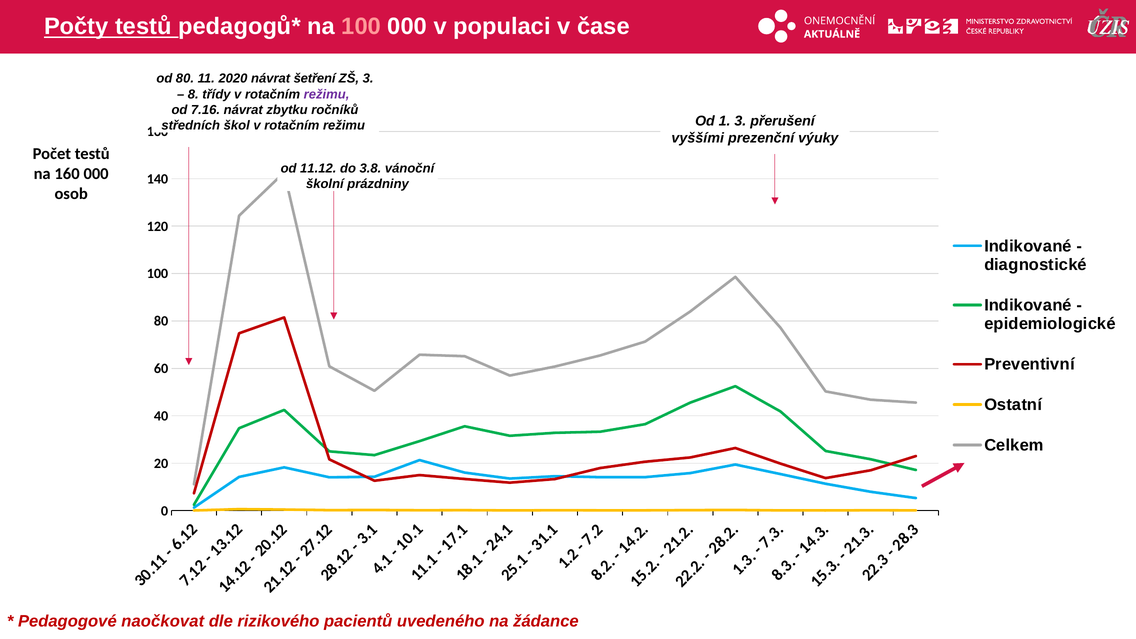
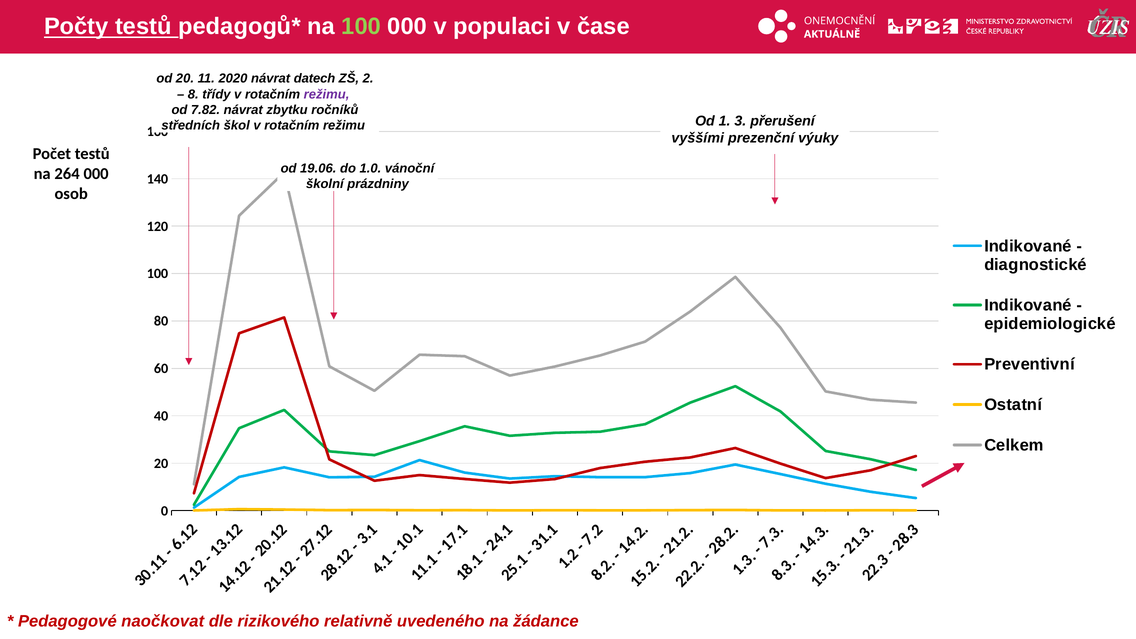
100 at (361, 27) colour: pink -> light green
od 80: 80 -> 20
šetření: šetření -> datech
ZŠ 3: 3 -> 2
7.16: 7.16 -> 7.82
11.12: 11.12 -> 19.06
3.8: 3.8 -> 1.0
na 160: 160 -> 264
pacientů: pacientů -> relativně
